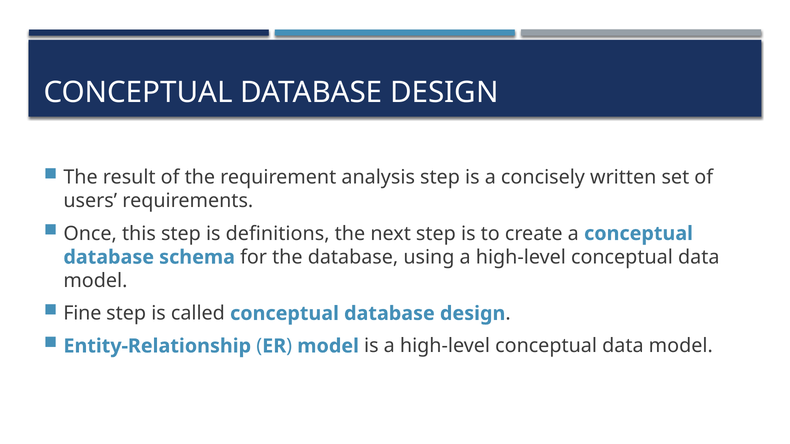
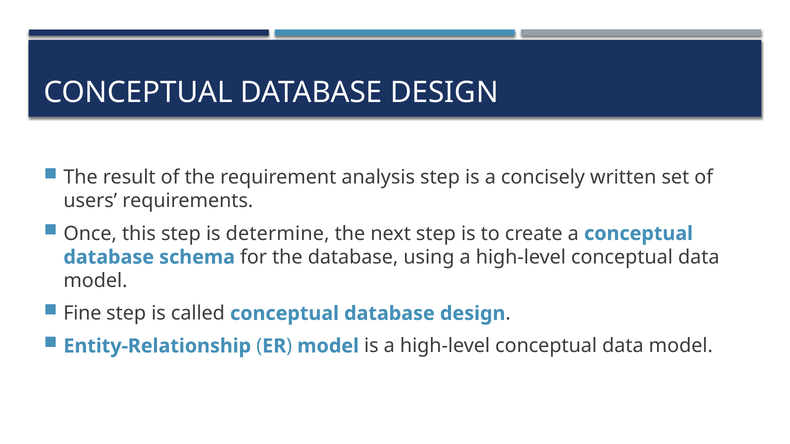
definitions: definitions -> determine
